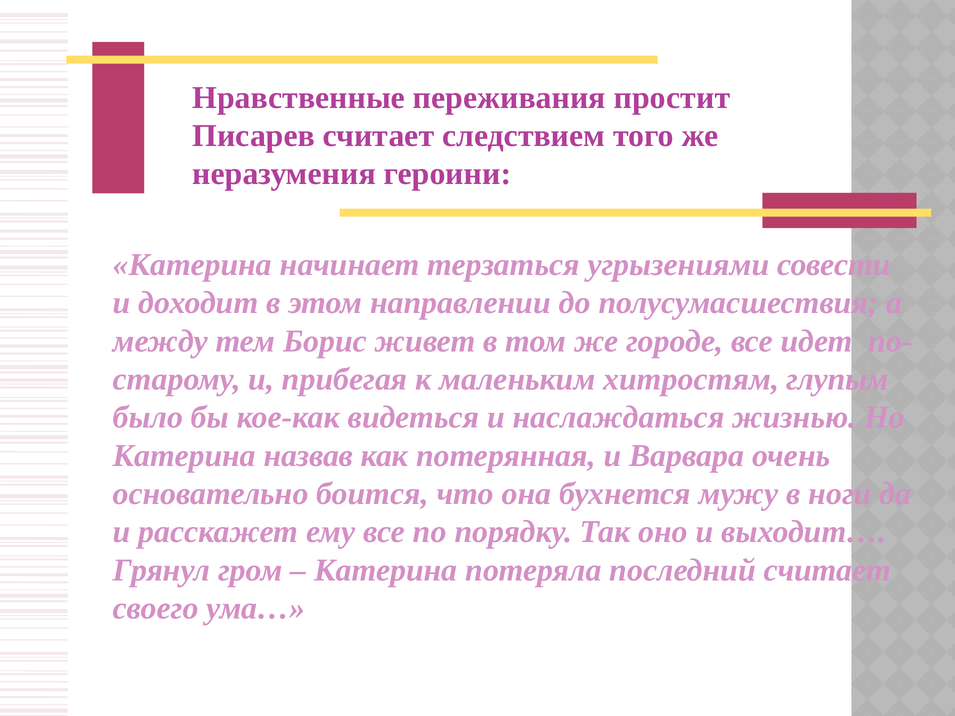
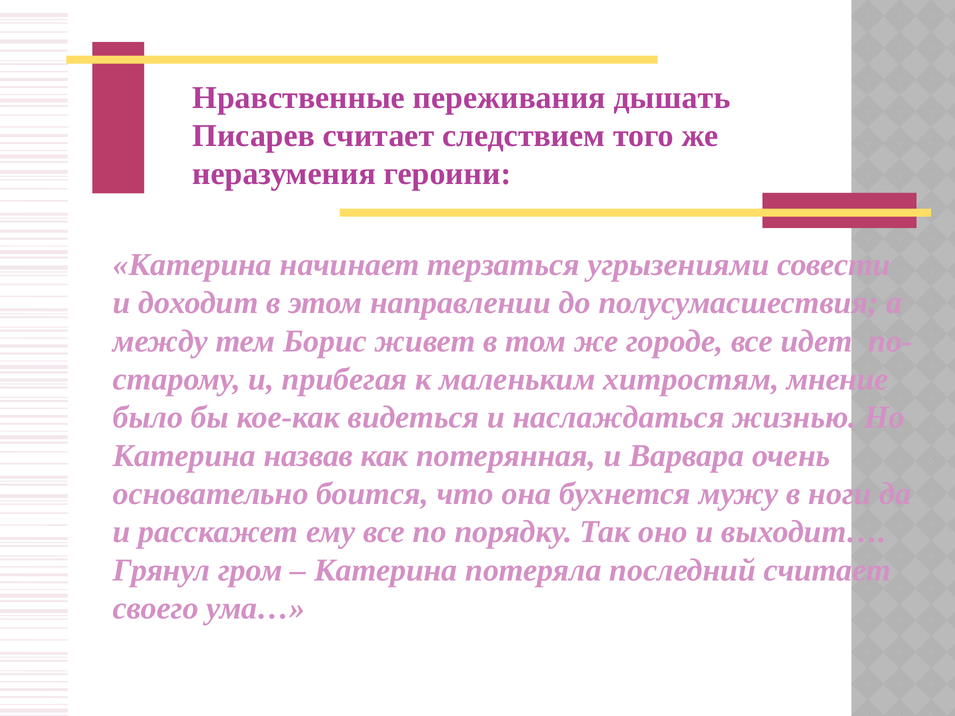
простит: простит -> дышать
глупым: глупым -> мнение
